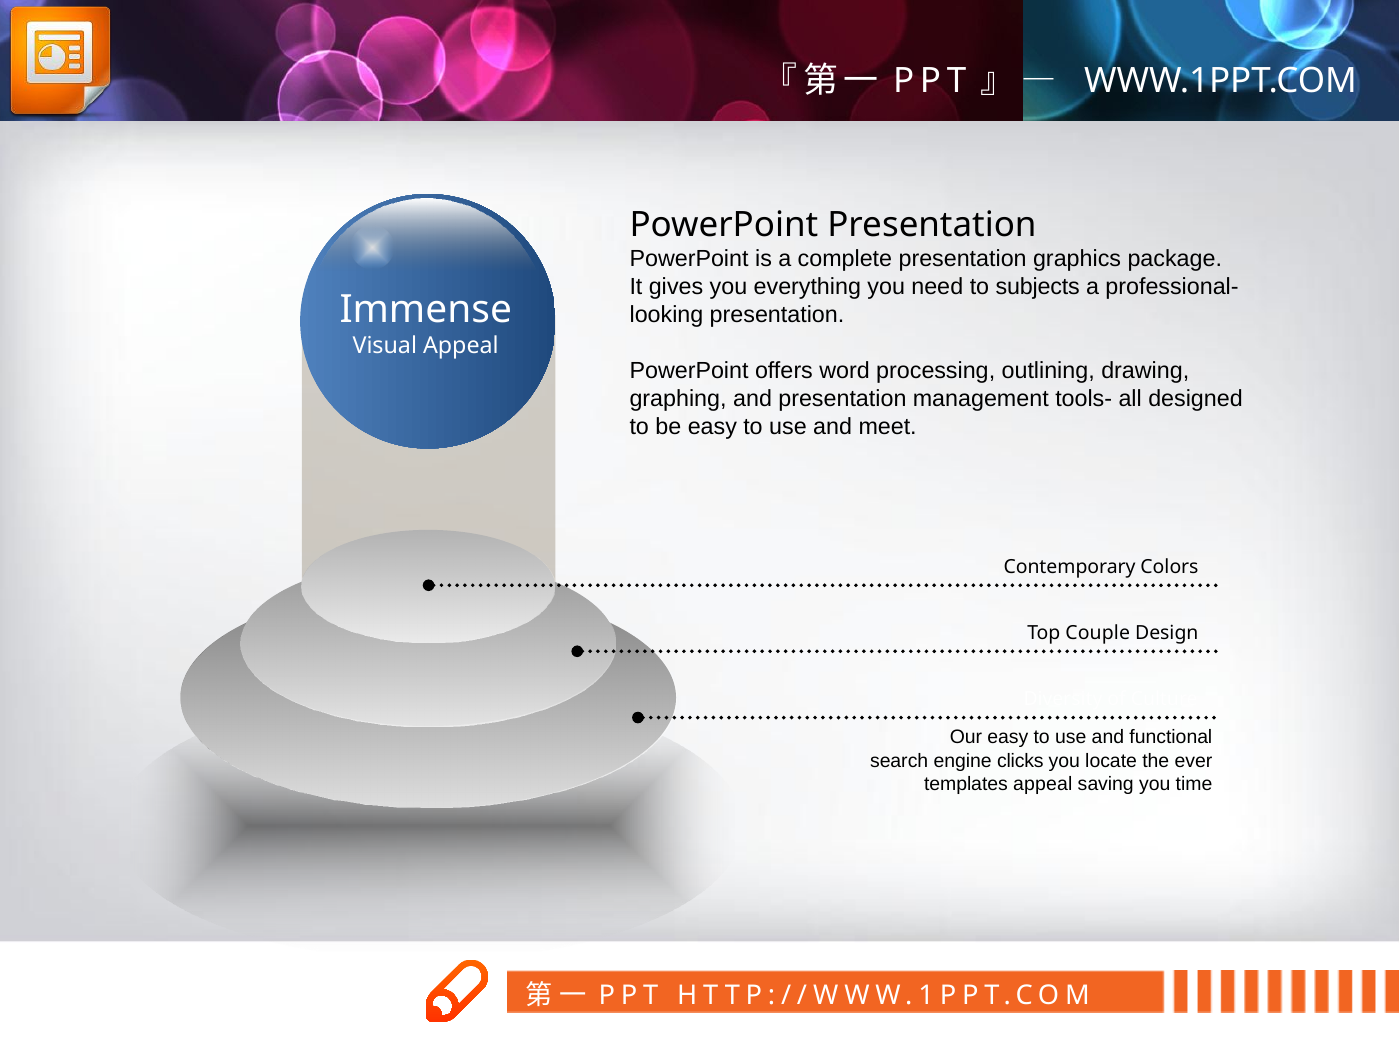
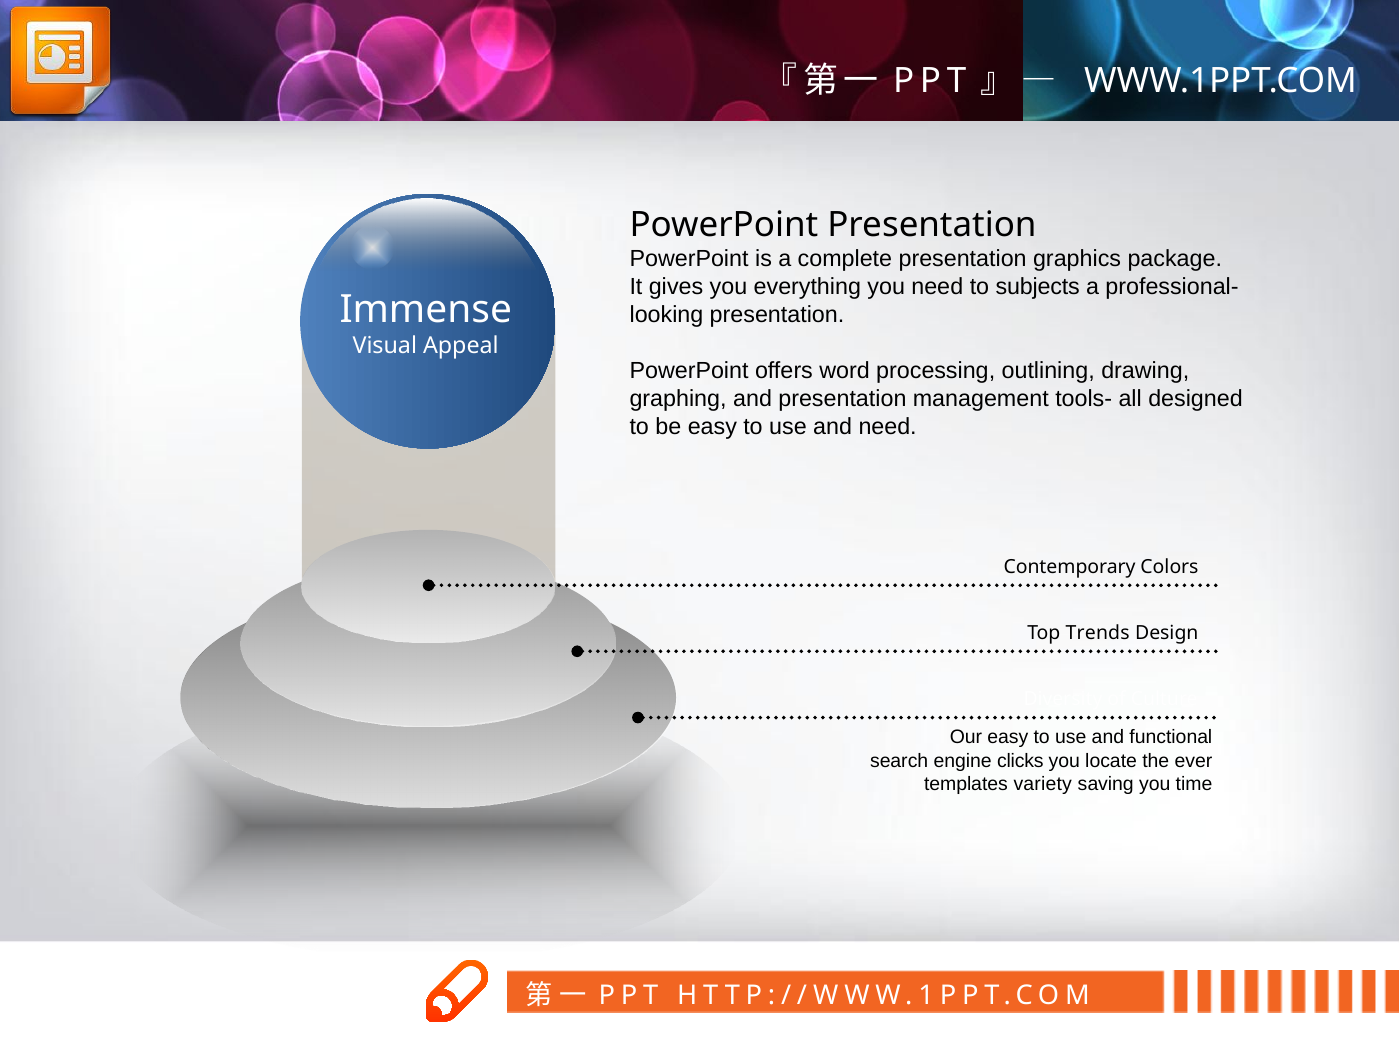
and meet: meet -> need
Couple: Couple -> Trends
templates appeal: appeal -> variety
